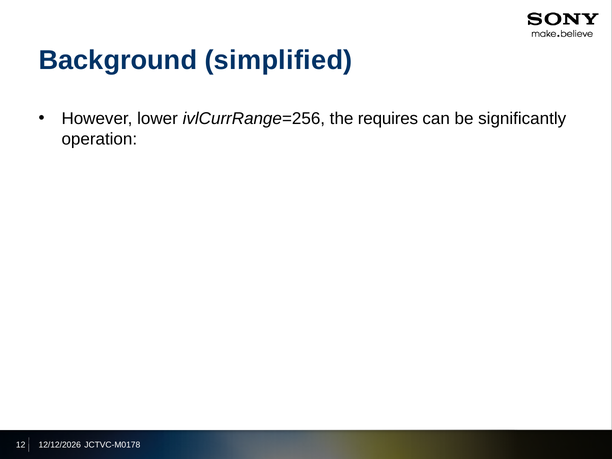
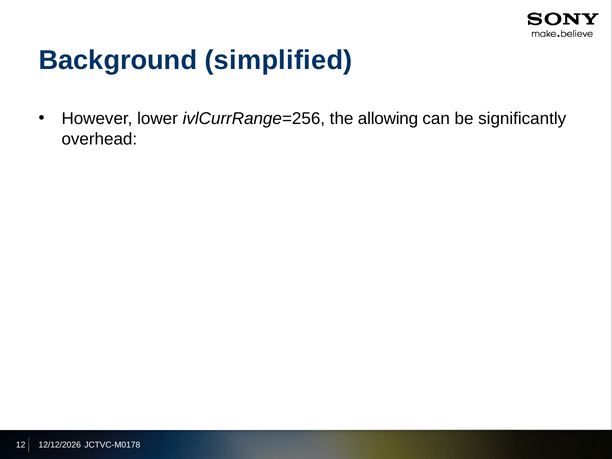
requires: requires -> allowing
operation: operation -> overhead
